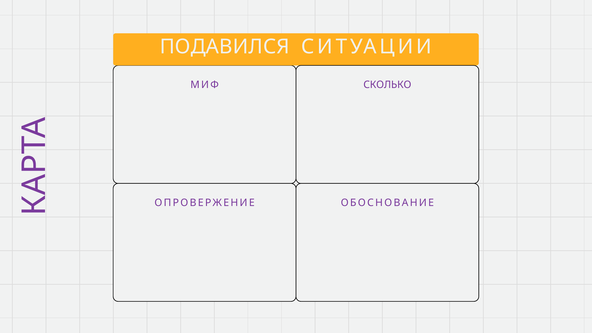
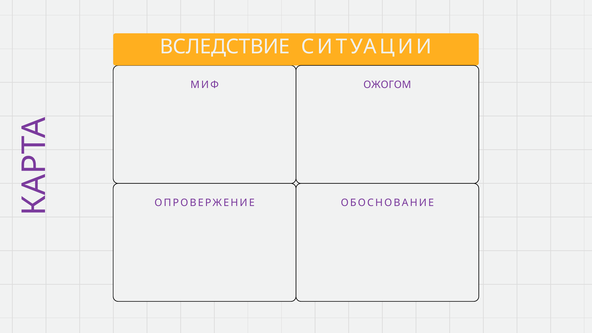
ПОДАВИЛСЯ: ПОДАВИЛСЯ -> ВСЛЕДСТВИЕ
СКОЛЬКО: СКОЛЬКО -> ОЖОГОМ
